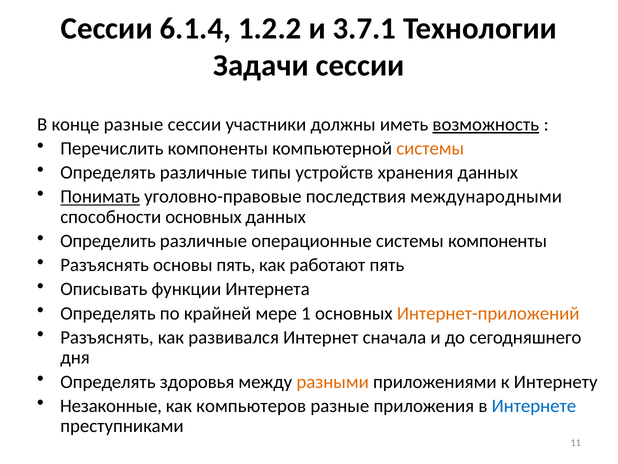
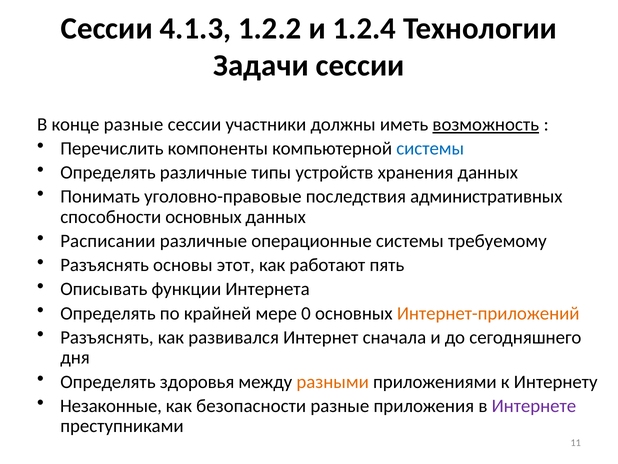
6.1.4: 6.1.4 -> 4.1.3
3.7.1: 3.7.1 -> 1.2.4
системы at (430, 148) colour: orange -> blue
Понимать underline: present -> none
международными: международными -> административных
Определить: Определить -> Расписании
системы компоненты: компоненты -> требуемому
основы пять: пять -> этот
1: 1 -> 0
компьютеров: компьютеров -> безопасности
Интернете colour: blue -> purple
